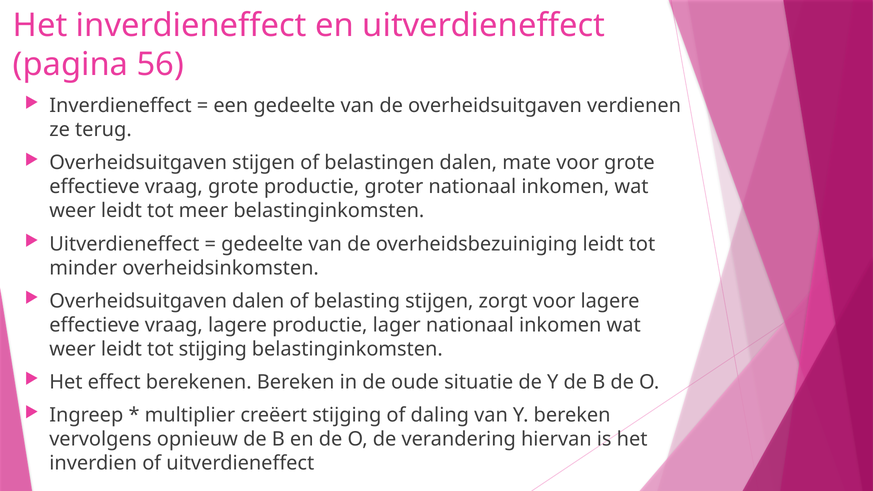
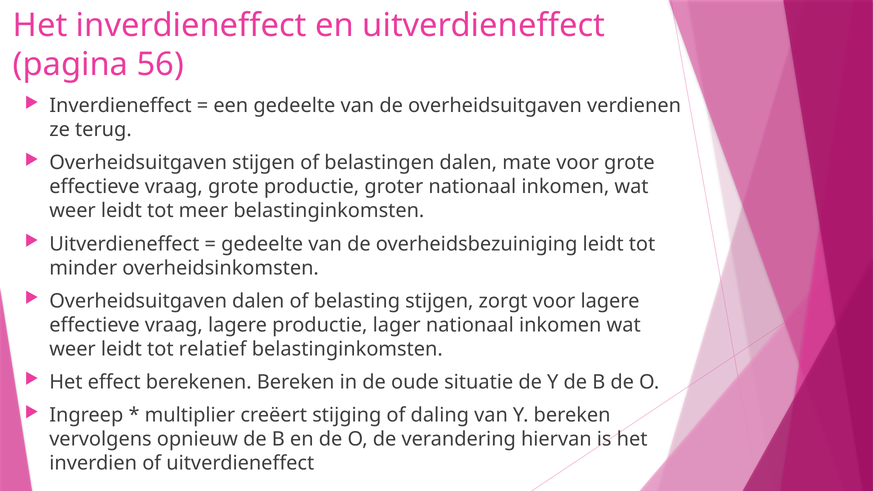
tot stijging: stijging -> relatief
